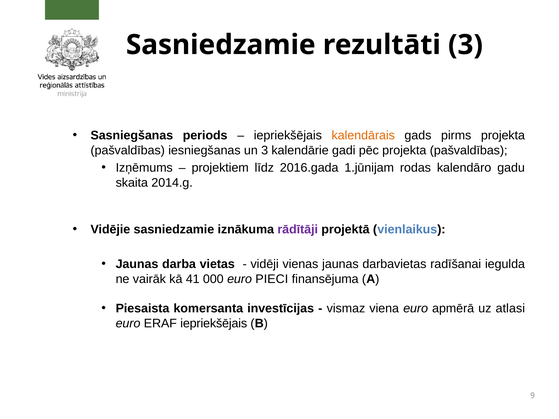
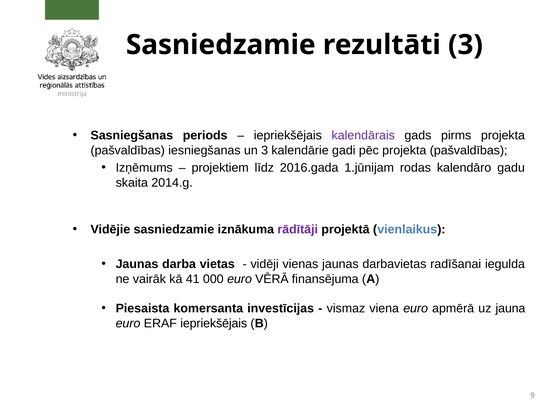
kalendārais colour: orange -> purple
PIECI: PIECI -> VĒRĀ
atlasi: atlasi -> jauna
